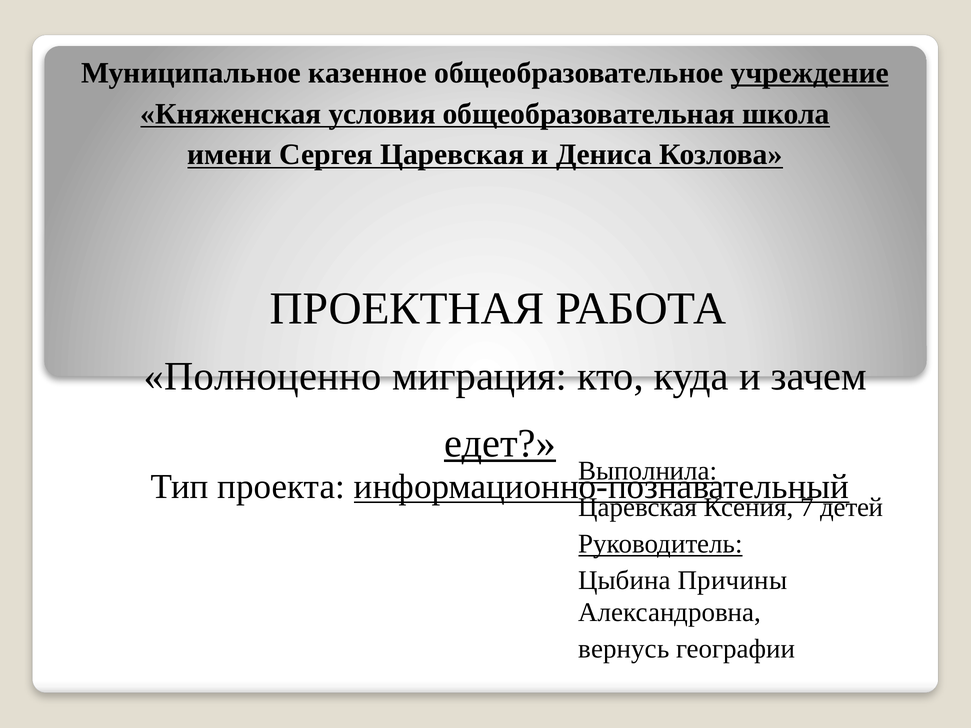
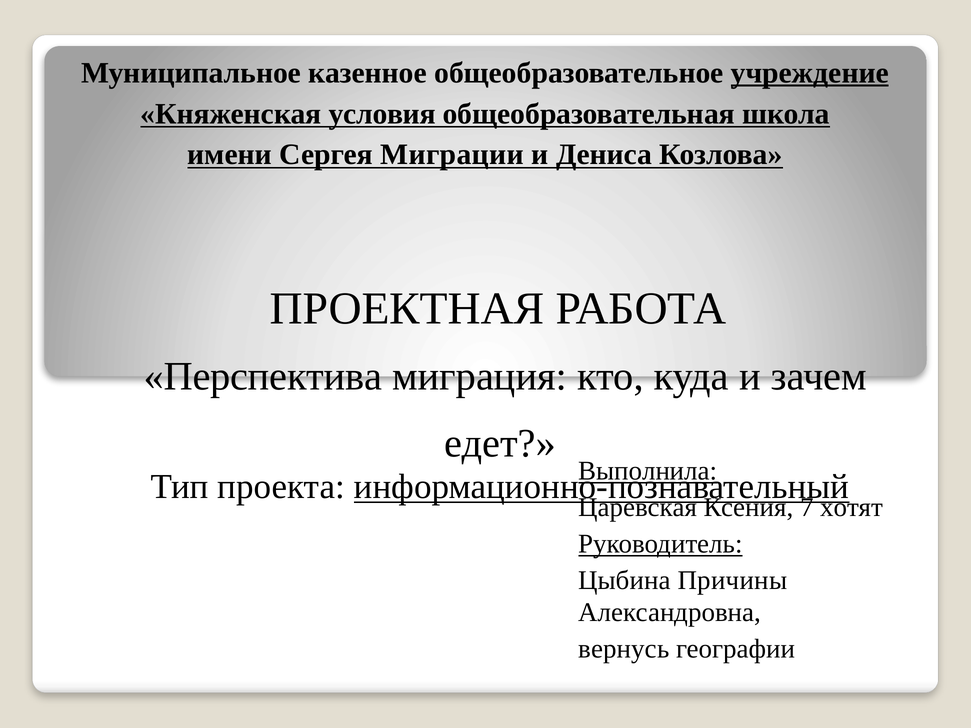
Сергея Царевская: Царевская -> Миграции
Полноценно: Полноценно -> Перспектива
едет underline: present -> none
детей: детей -> хотят
